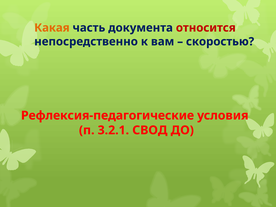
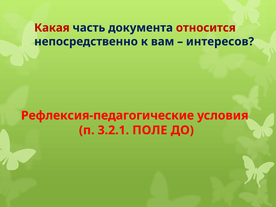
Какая colour: orange -> red
скоростью: скоростью -> интересов
СВОД: СВОД -> ПОЛЕ
